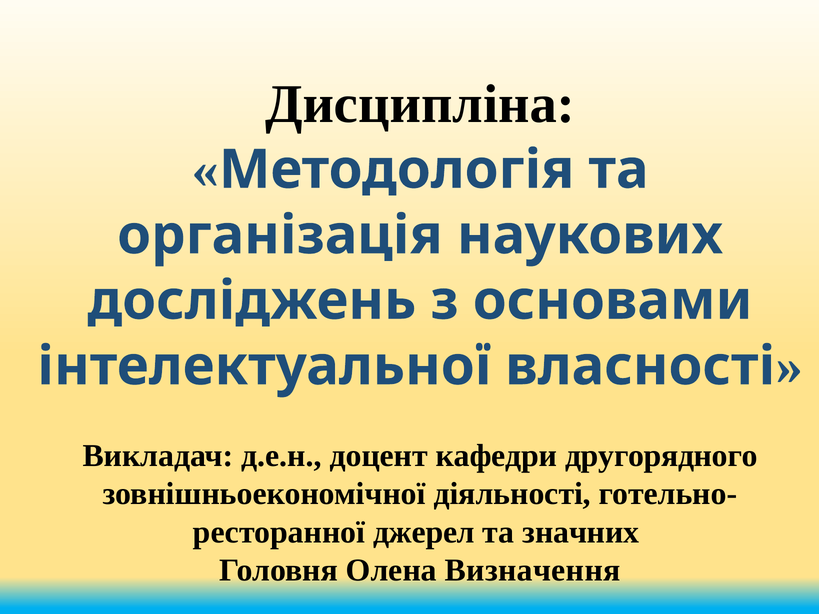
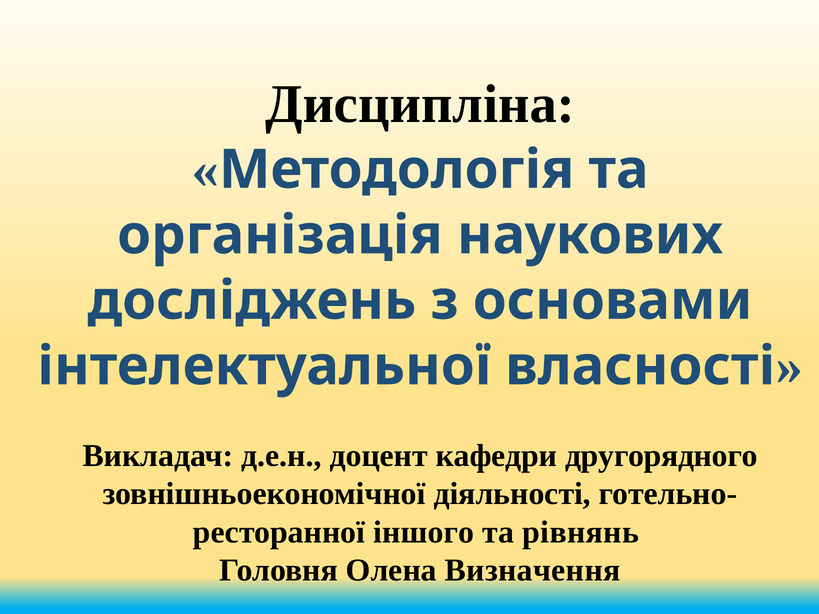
джерел: джерел -> іншого
значних: значних -> рівнянь
